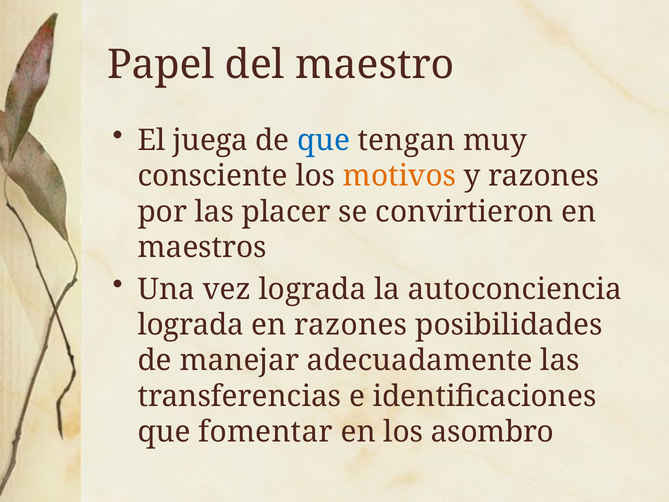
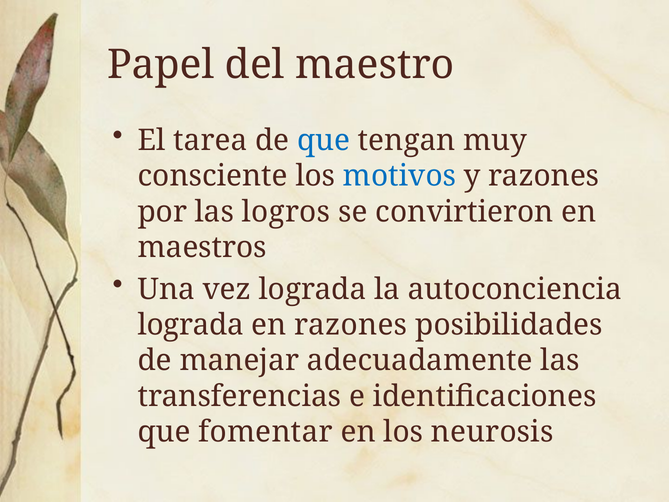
juega: juega -> tarea
motivos colour: orange -> blue
placer: placer -> logros
asombro: asombro -> neurosis
